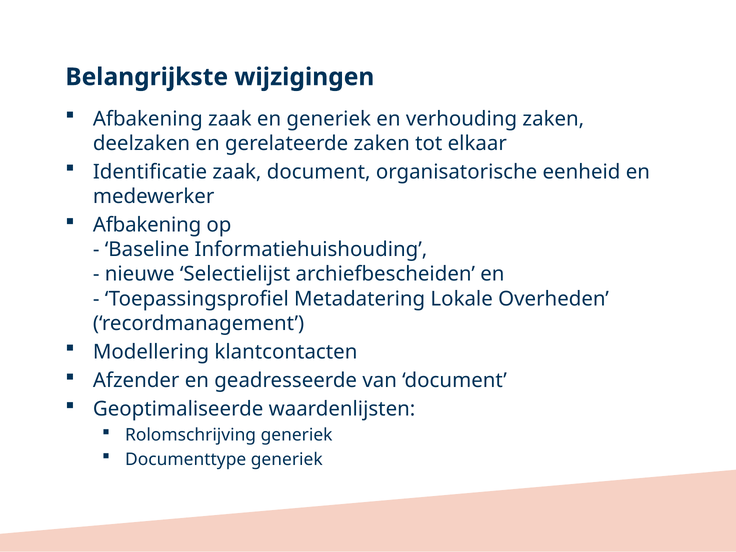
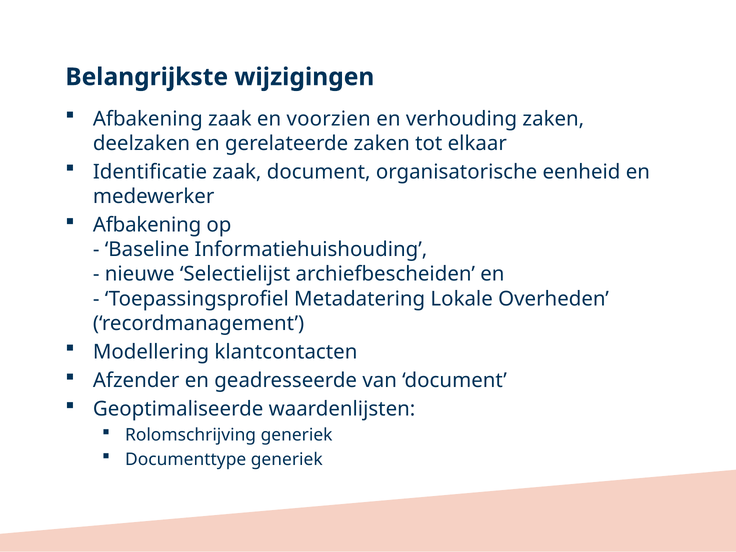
en generiek: generiek -> voorzien
